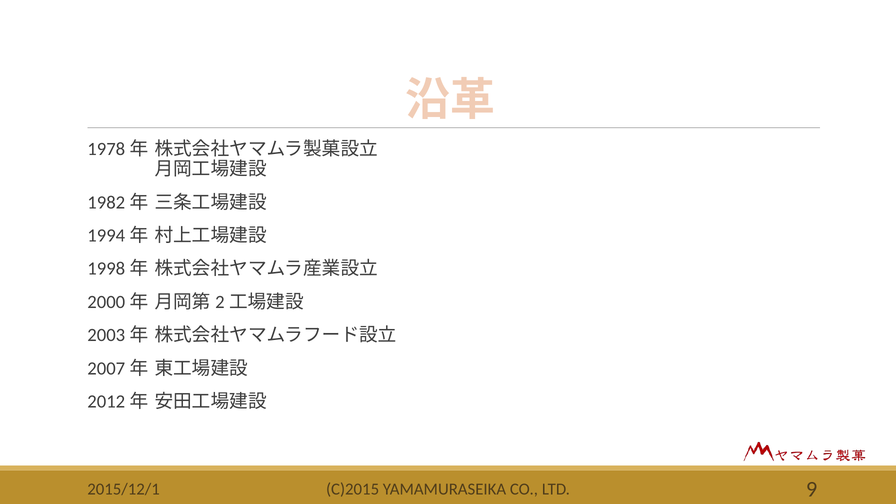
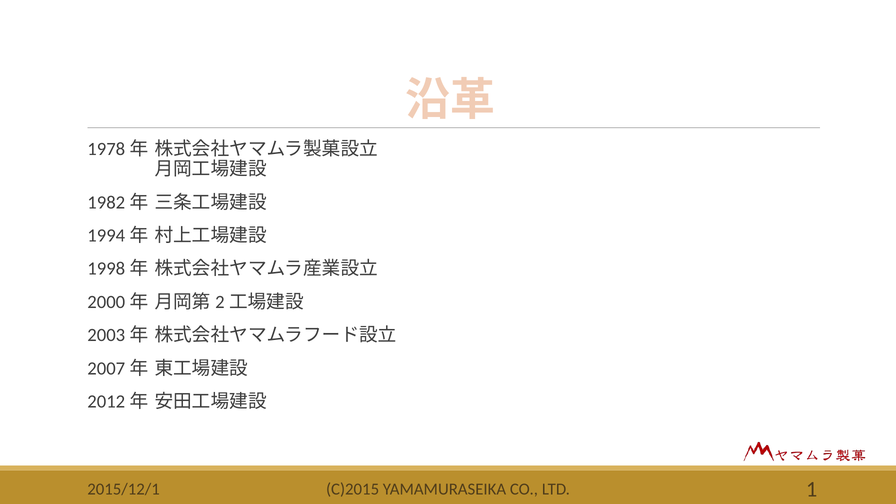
9: 9 -> 1
